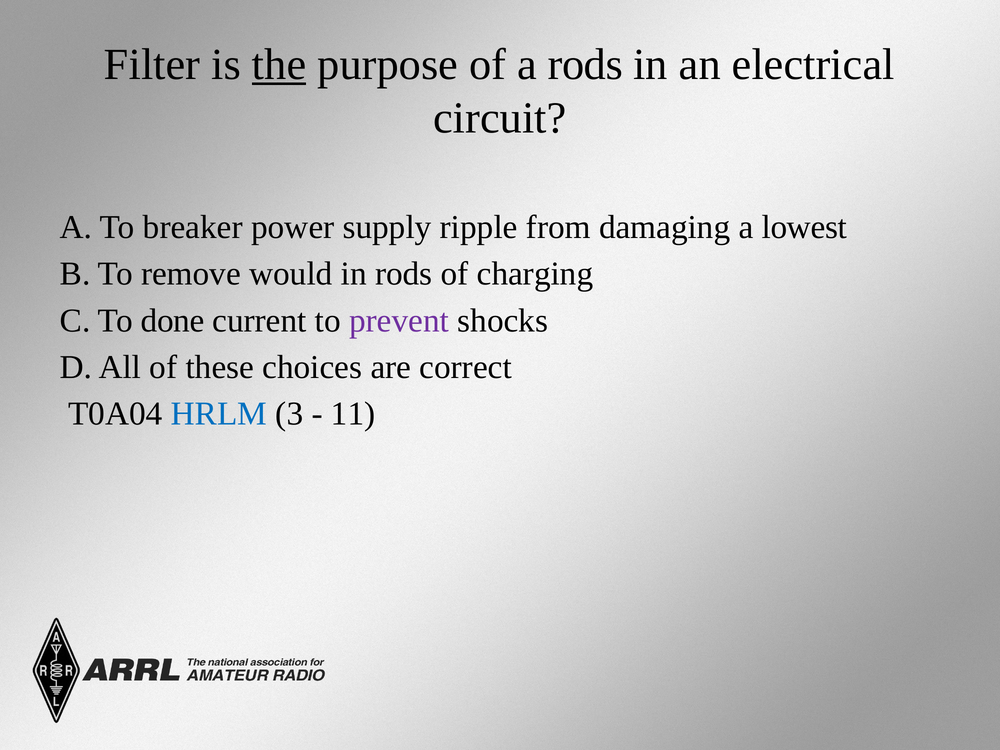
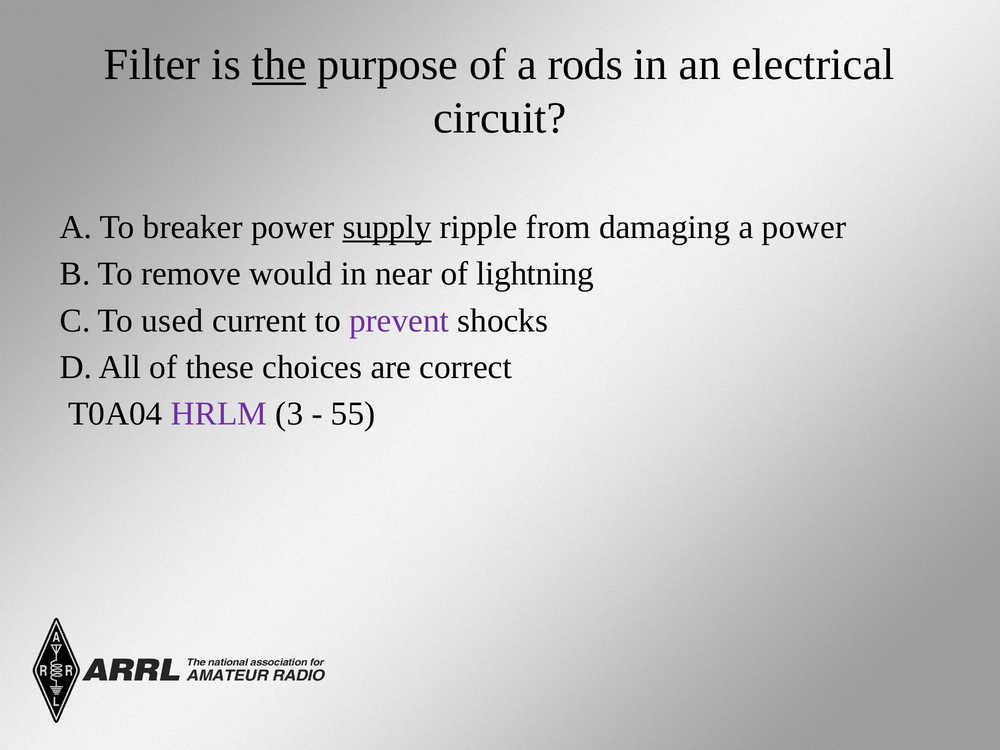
supply underline: none -> present
a lowest: lowest -> power
in rods: rods -> near
charging: charging -> lightning
done: done -> used
HRLM colour: blue -> purple
11: 11 -> 55
